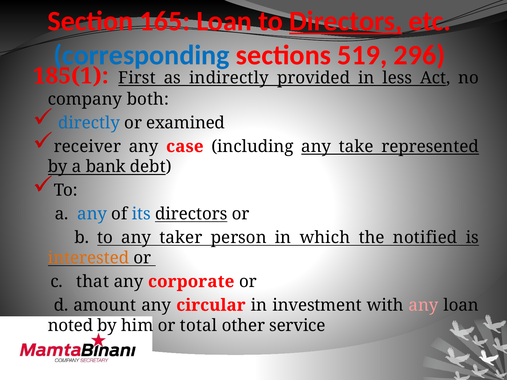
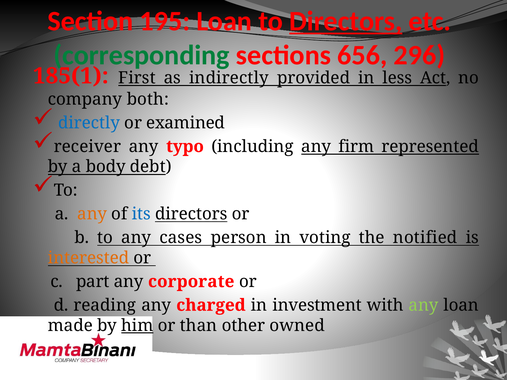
165: 165 -> 195
corresponding colour: blue -> green
519: 519 -> 656
case: case -> typo
take: take -> firm
bank: bank -> body
any at (92, 214) colour: blue -> orange
taker: taker -> cases
which: which -> voting
that: that -> part
amount: amount -> reading
circular: circular -> charged
any at (424, 305) colour: pink -> light green
noted: noted -> made
him underline: none -> present
total: total -> than
service: service -> owned
